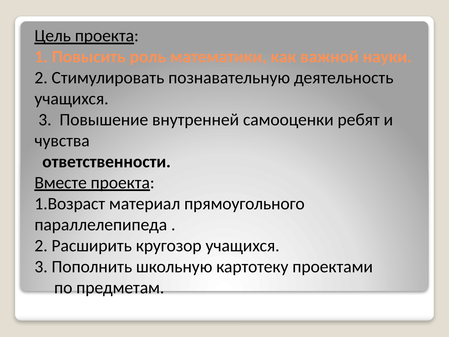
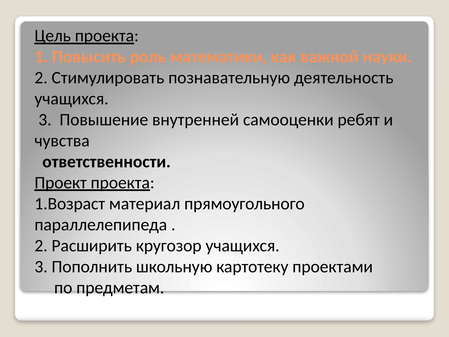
Вместе: Вместе -> Проект
